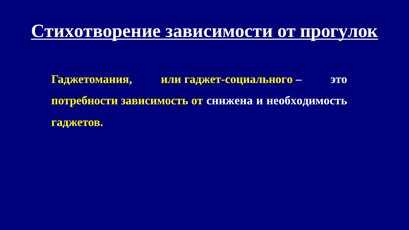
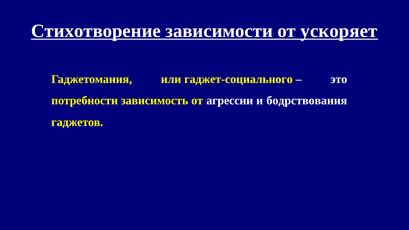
прогулок: прогулок -> ускоряет
снижена: снижена -> агрессии
необходимость: необходимость -> бодрствования
